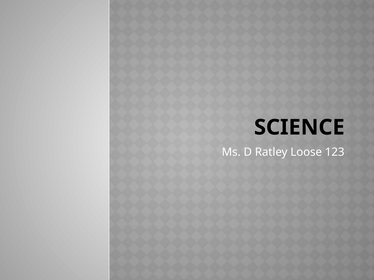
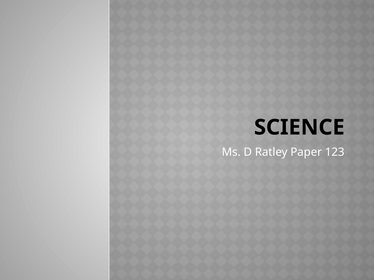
Loose: Loose -> Paper
